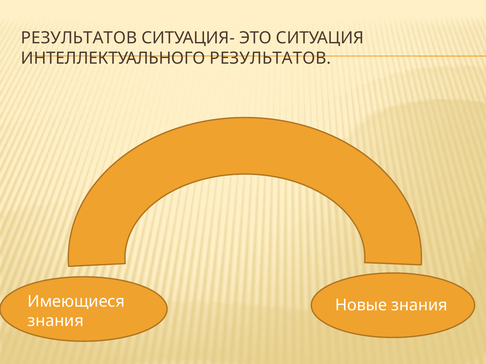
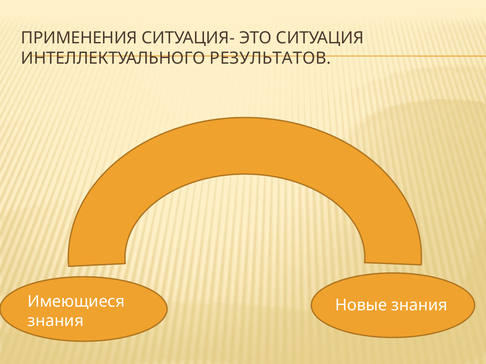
РЕЗУЛЬТАТОВ at (79, 38): РЕЗУЛЬТАТОВ -> ПРИМЕНЕНИЯ
